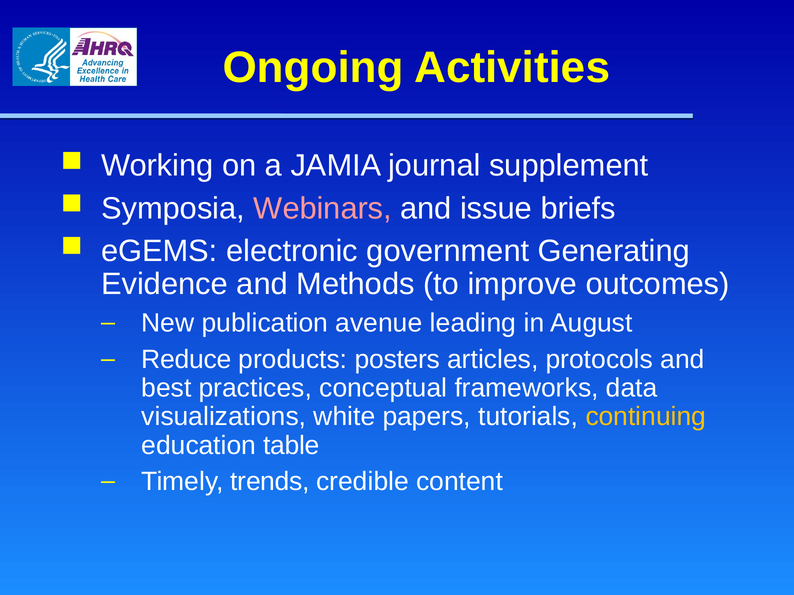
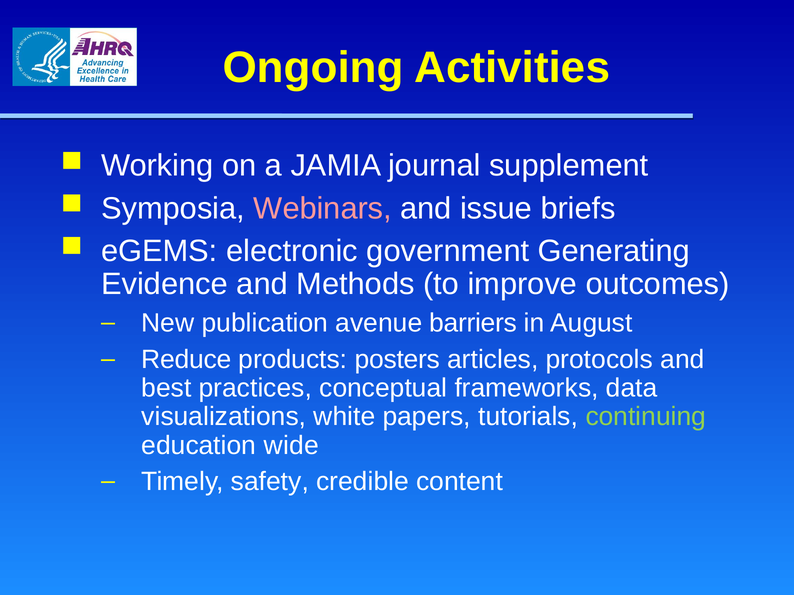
leading: leading -> barriers
continuing colour: yellow -> light green
table: table -> wide
trends: trends -> safety
